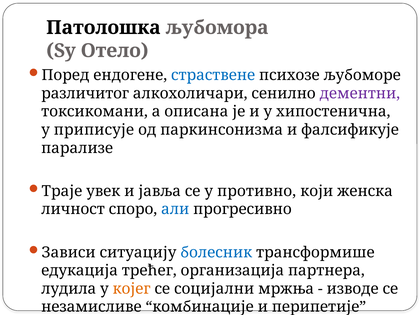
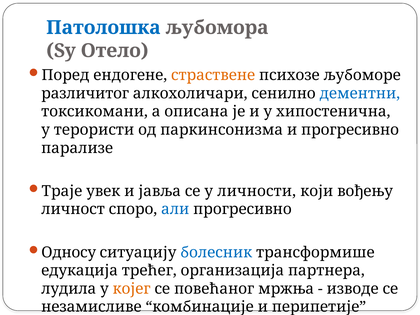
Патолошка colour: black -> blue
страствене colour: blue -> orange
дементни colour: purple -> blue
приписује: приписује -> терористи
и фалсификује: фалсификује -> прогресивно
противно: противно -> личности
женска: женска -> вођењу
Зависи: Зависи -> Односу
социјални: социјални -> повећаног
